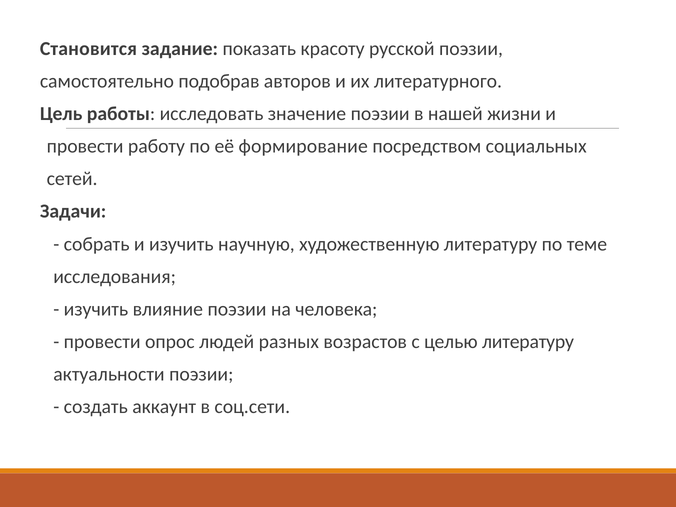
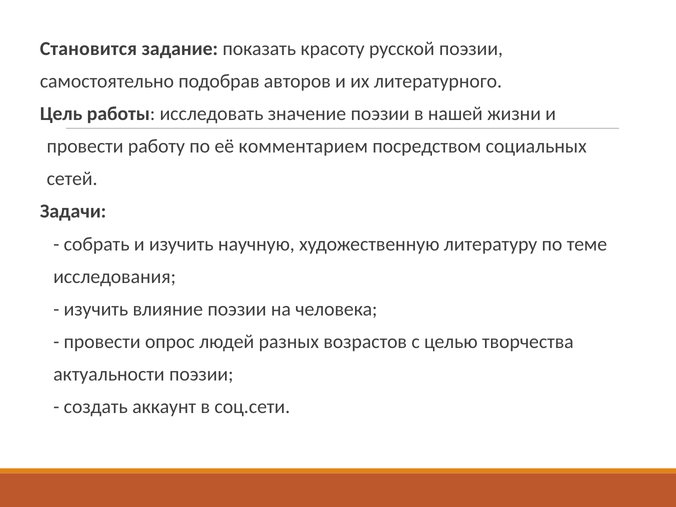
формирование: формирование -> комментарием
целью литературу: литературу -> творчества
